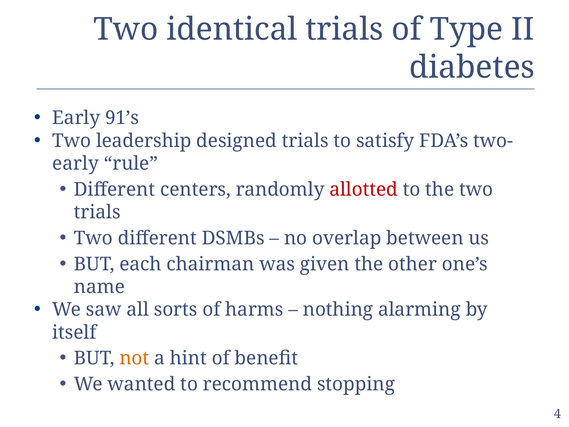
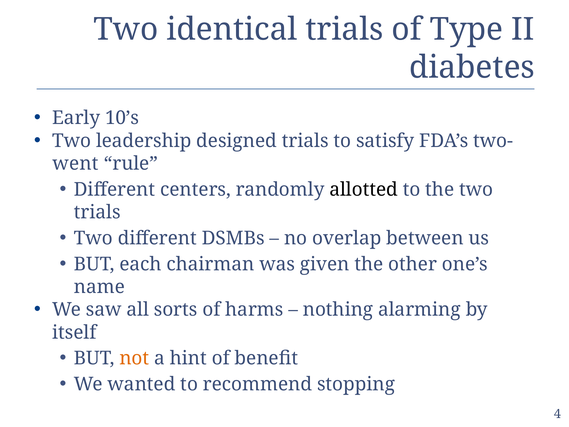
91’s: 91’s -> 10’s
early at (76, 163): early -> went
allotted colour: red -> black
